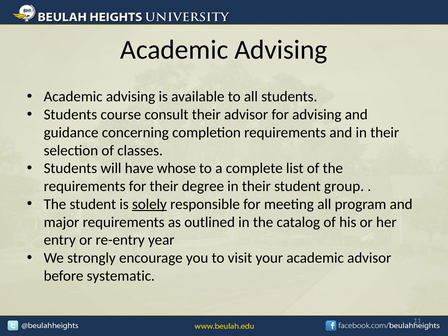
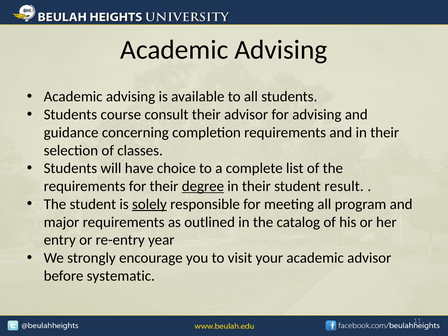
whose: whose -> choice
degree underline: none -> present
group: group -> result
